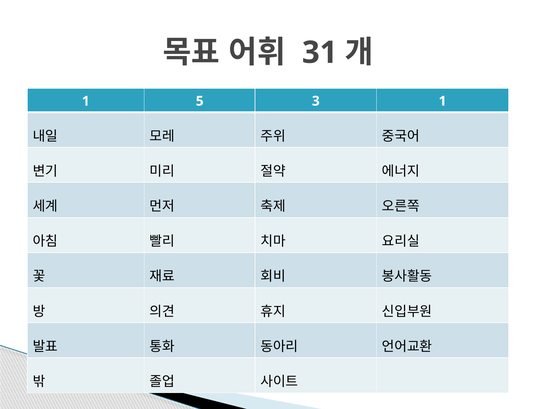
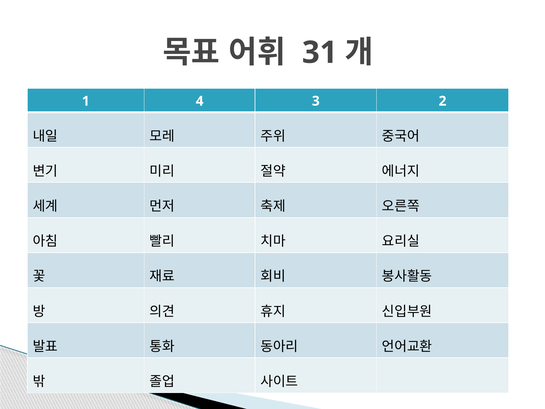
5: 5 -> 4
3 1: 1 -> 2
